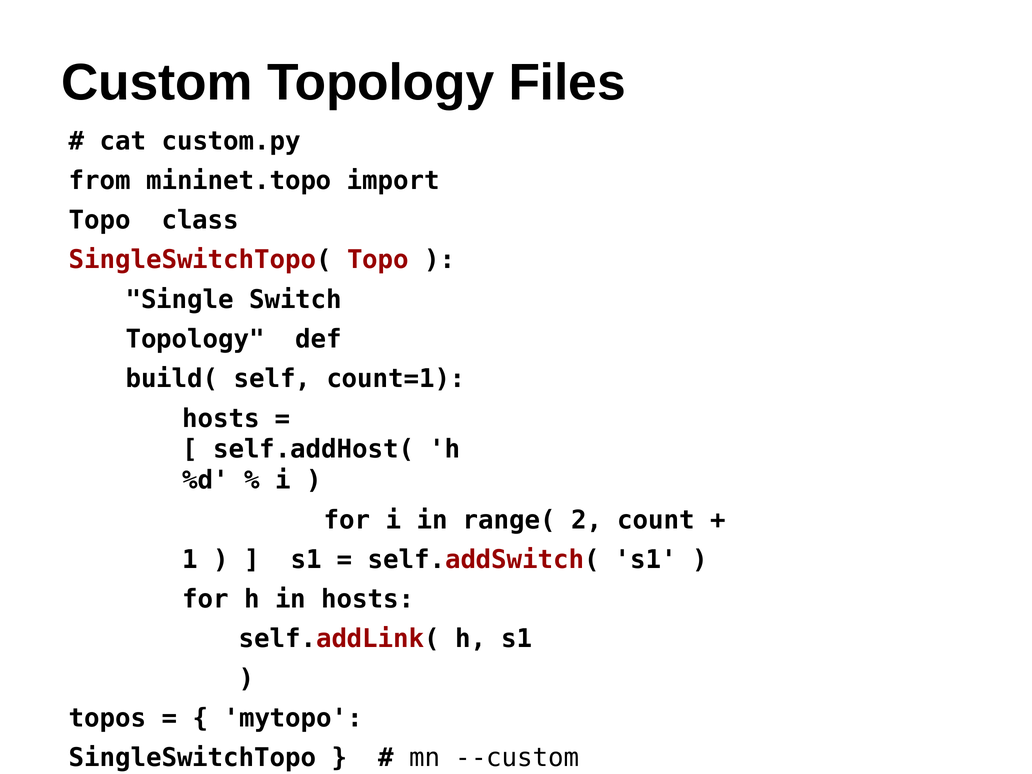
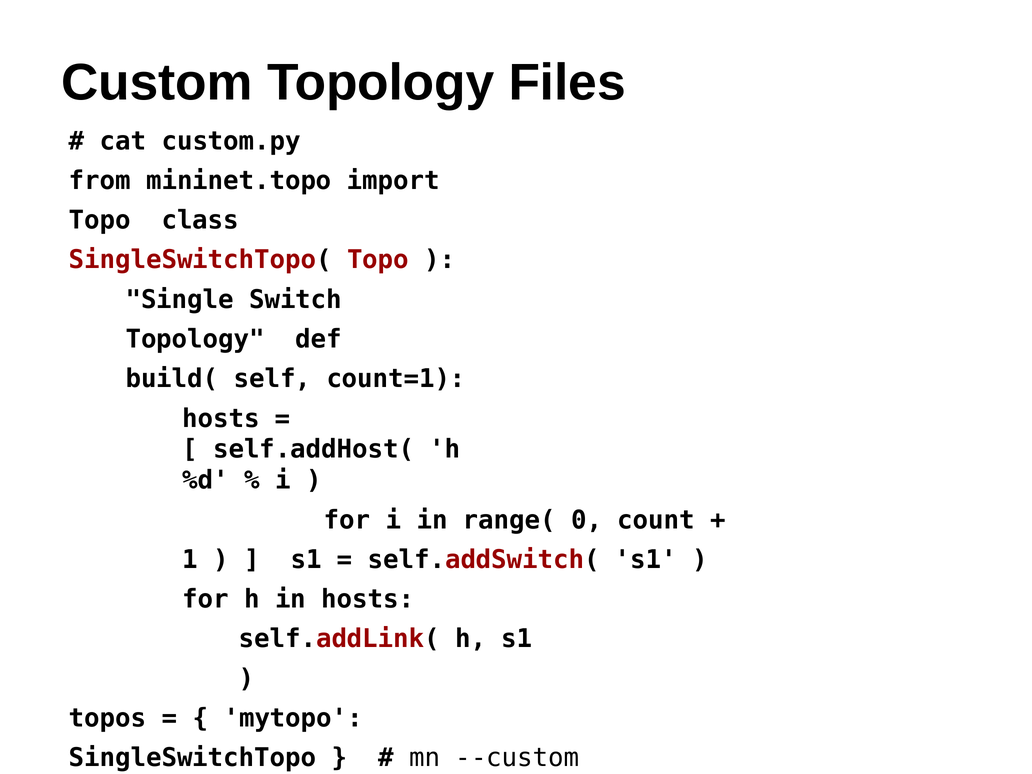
2: 2 -> 0
